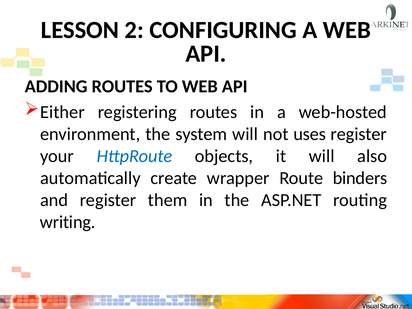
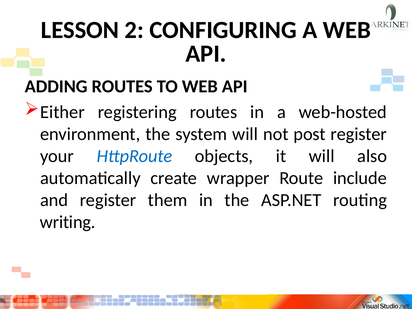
uses: uses -> post
binders: binders -> include
